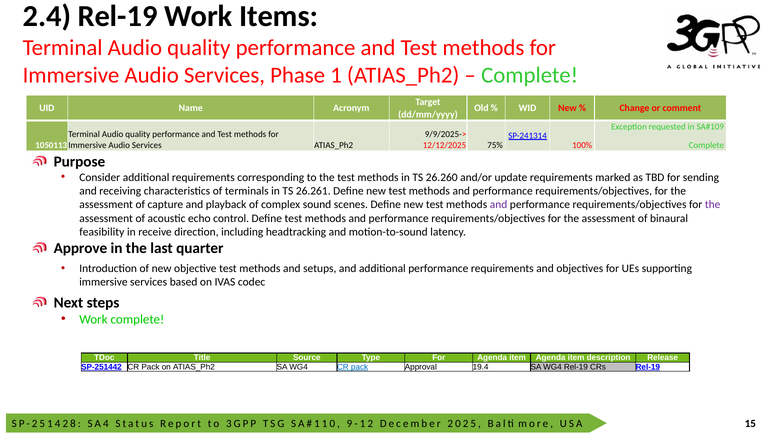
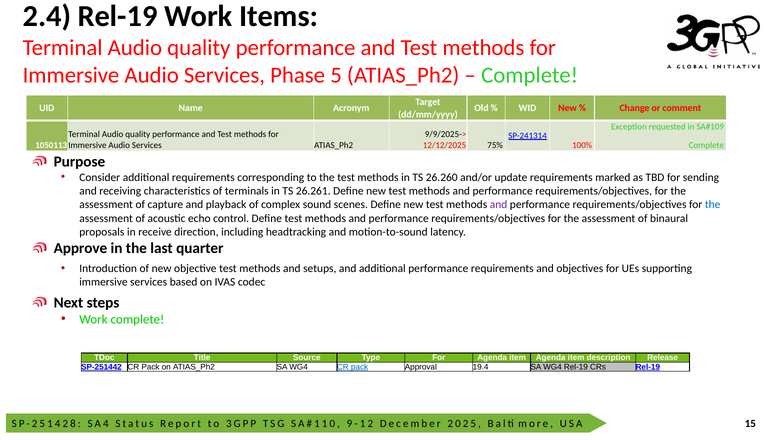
1: 1 -> 5
the at (713, 205) colour: purple -> blue
feasibility: feasibility -> proposals
